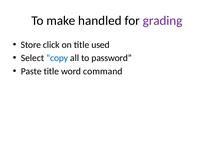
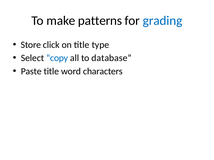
handled: handled -> patterns
grading colour: purple -> blue
used: used -> type
password: password -> database
command: command -> characters
